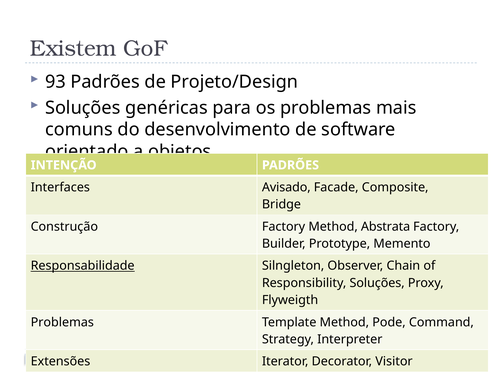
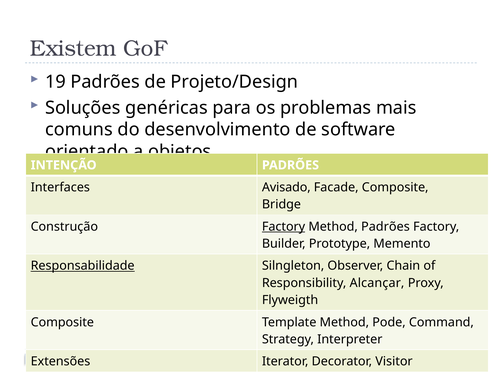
93: 93 -> 19
Factory at (284, 226) underline: none -> present
Method Abstrata: Abstrata -> Padrões
Responsibility Soluções: Soluções -> Alcançar
Problemas at (62, 322): Problemas -> Composite
